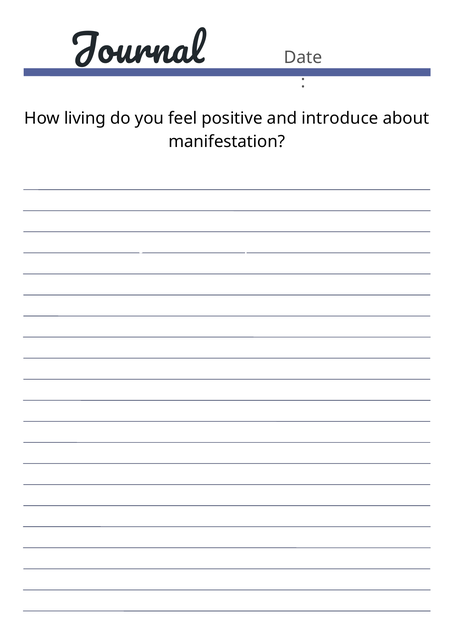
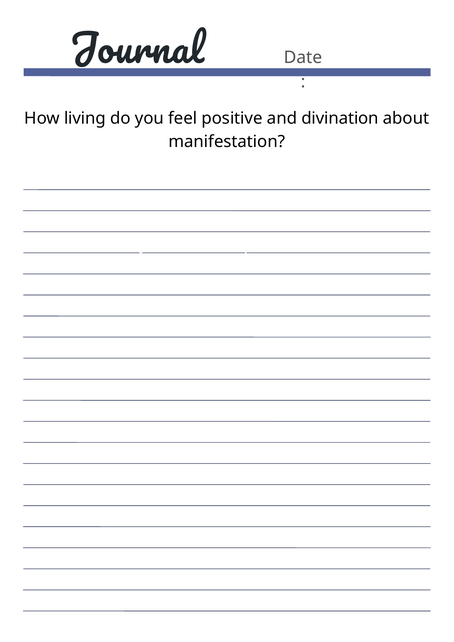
introduce: introduce -> divination
